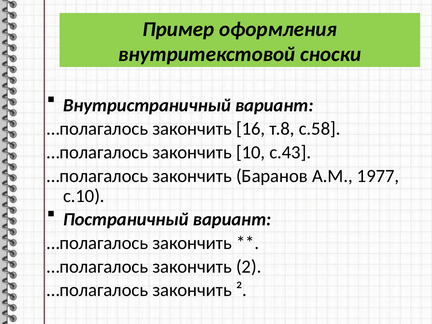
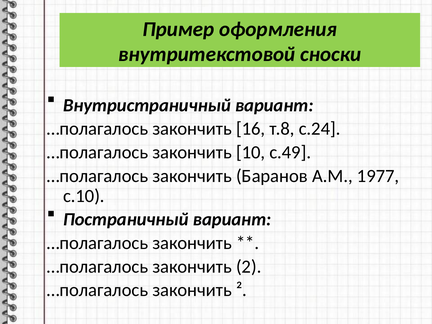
с.58: с.58 -> с.24
с.43: с.43 -> с.49
